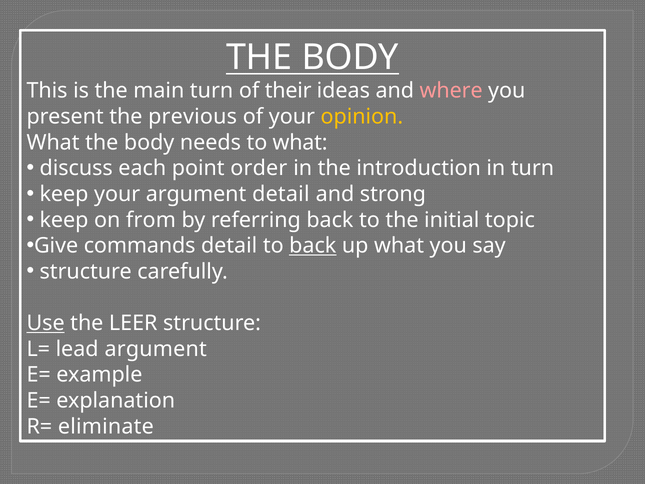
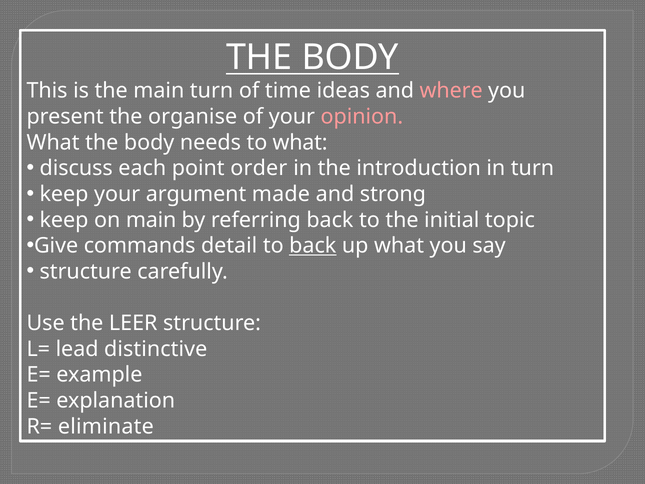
their: their -> time
previous: previous -> organise
opinion colour: yellow -> pink
argument detail: detail -> made
on from: from -> main
Use underline: present -> none
lead argument: argument -> distinctive
